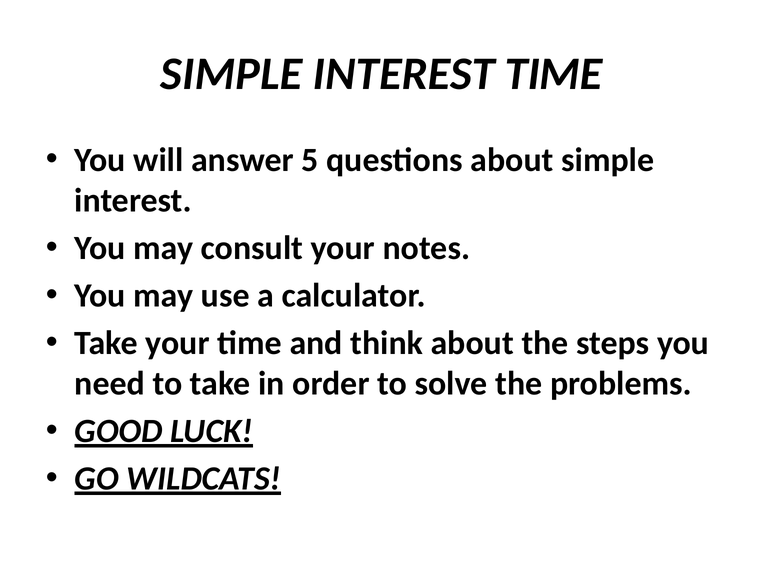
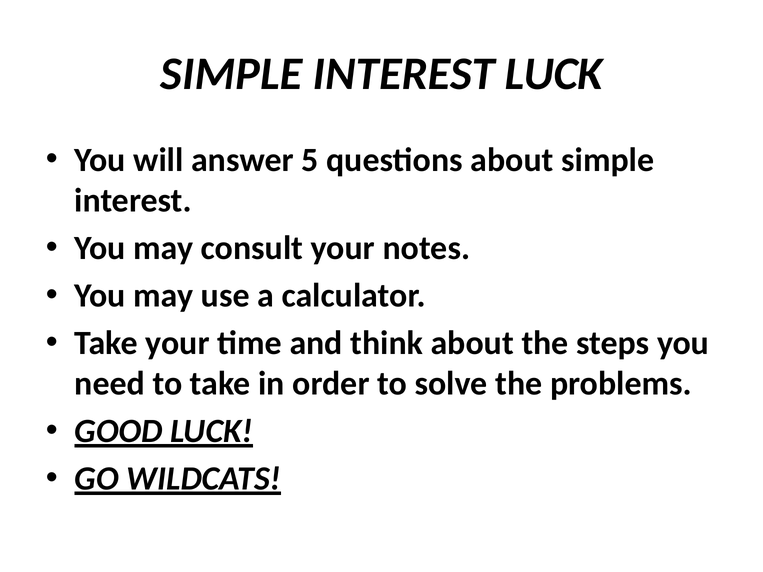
INTEREST TIME: TIME -> LUCK
